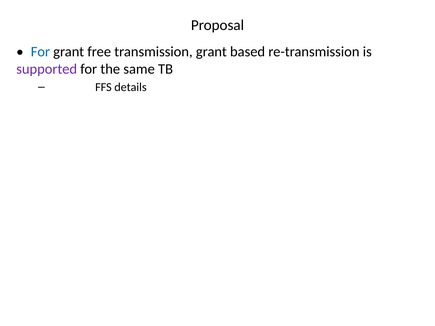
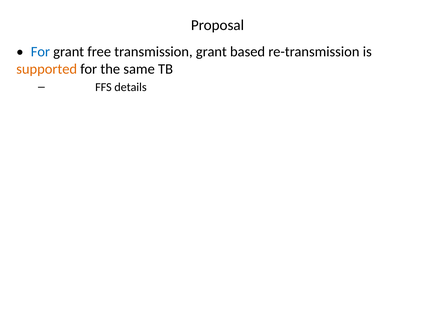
supported colour: purple -> orange
